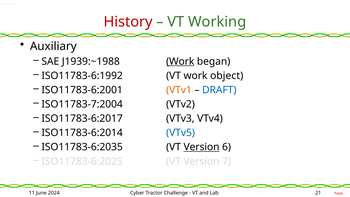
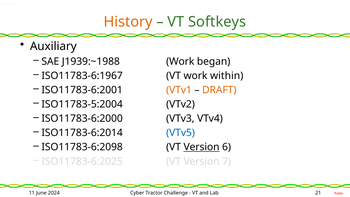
History colour: red -> orange
Working: Working -> Softkeys
Work at (180, 61) underline: present -> none
ISO11783-6:1992: ISO11783-6:1992 -> ISO11783-6:1967
object: object -> within
DRAFT colour: blue -> orange
ISO11783-7:2004: ISO11783-7:2004 -> ISO11783-5:2004
ISO11783-6:2017: ISO11783-6:2017 -> ISO11783-6:2000
ISO11783-6:2035: ISO11783-6:2035 -> ISO11783-6:2098
